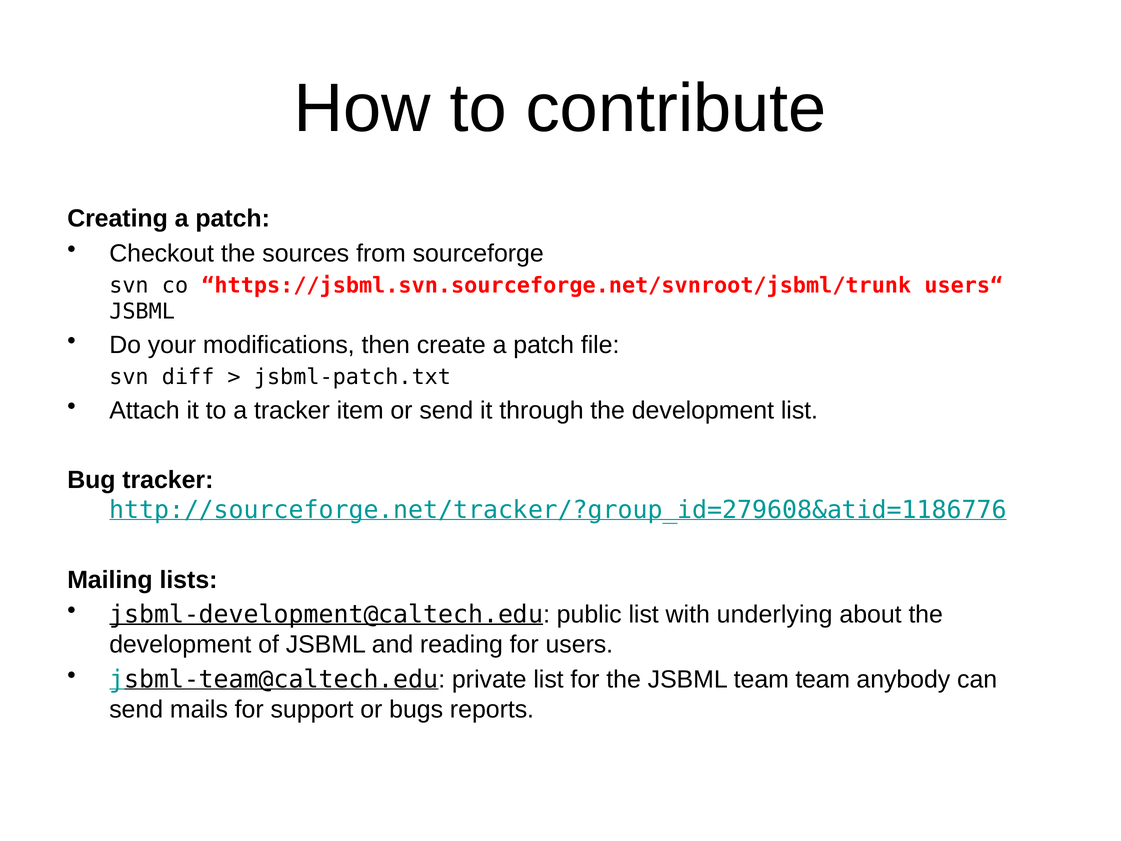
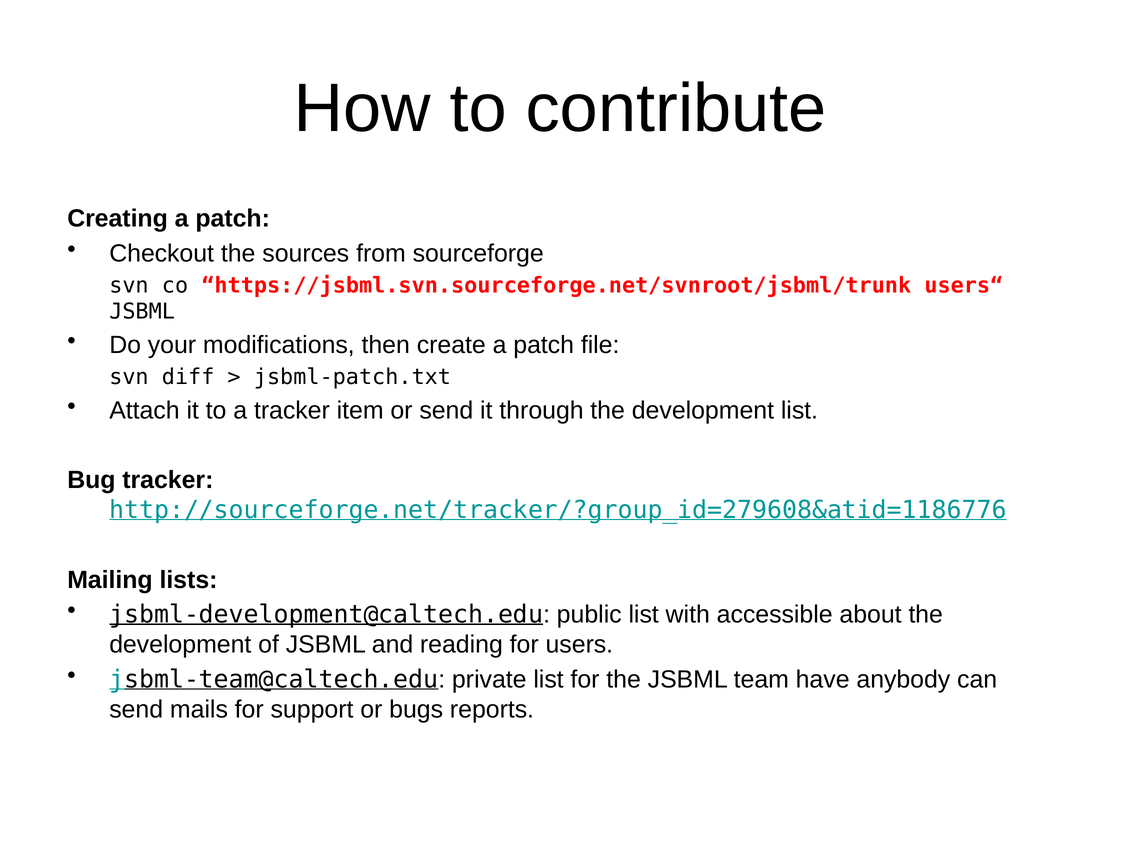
underlying: underlying -> accessible
team team: team -> have
